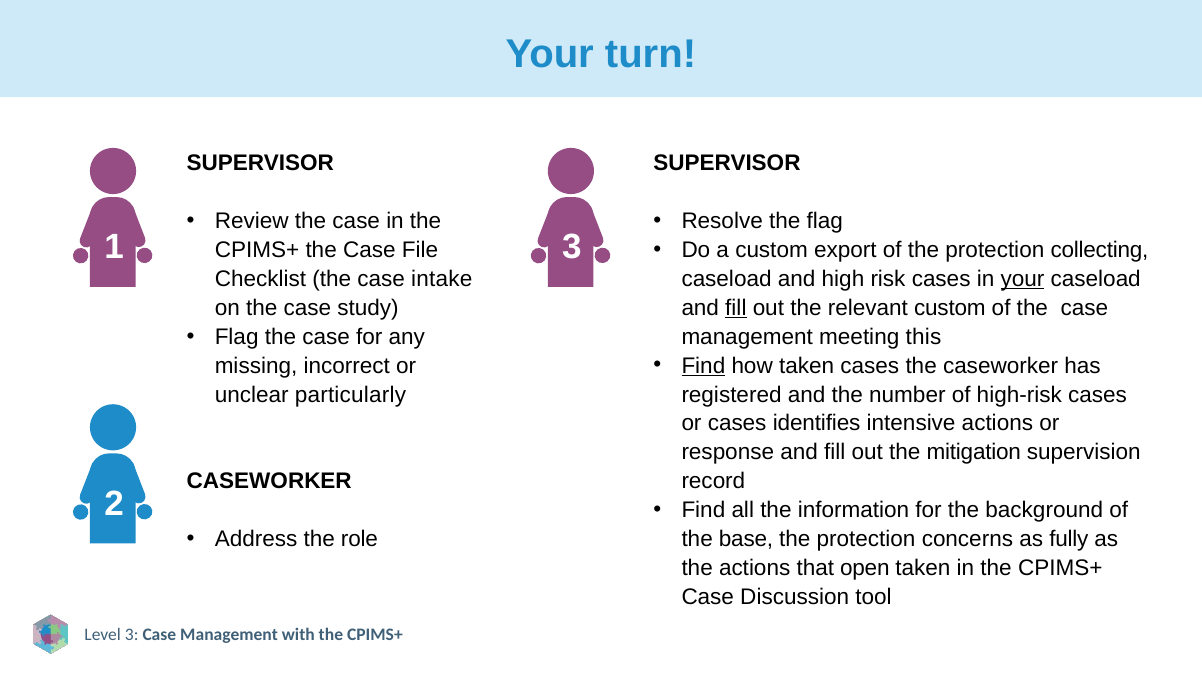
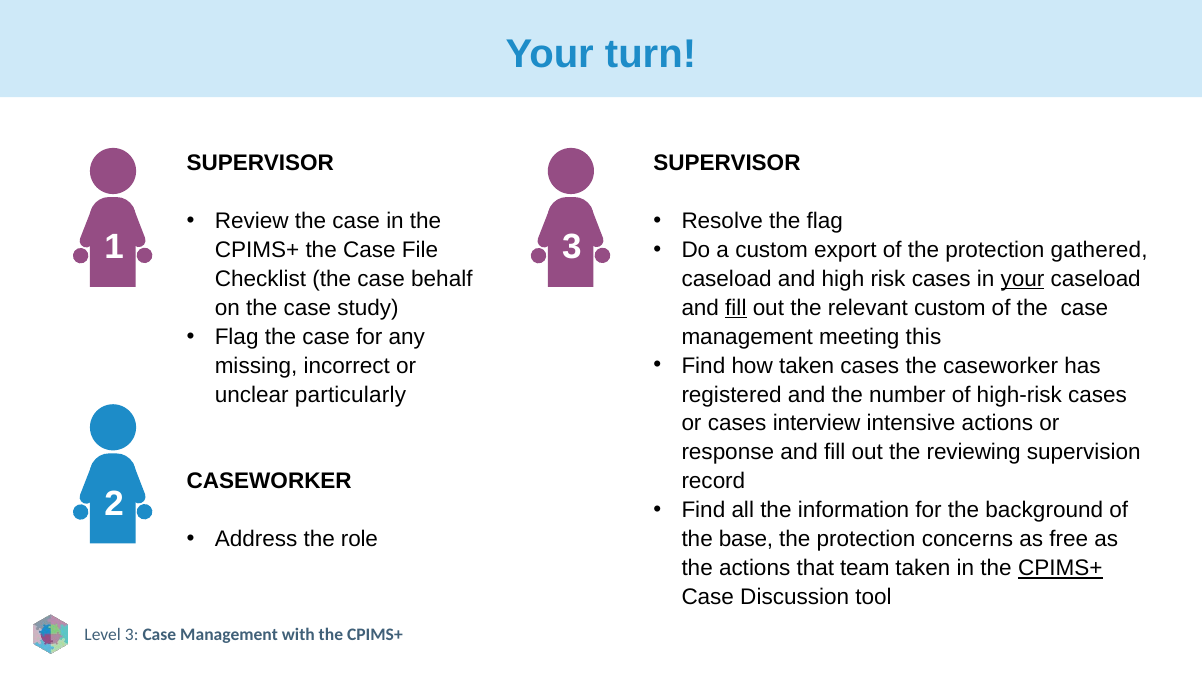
collecting: collecting -> gathered
intake: intake -> behalf
Find at (703, 366) underline: present -> none
identifies: identifies -> interview
mitigation: mitigation -> reviewing
fully: fully -> free
open: open -> team
CPIMS+ at (1060, 568) underline: none -> present
